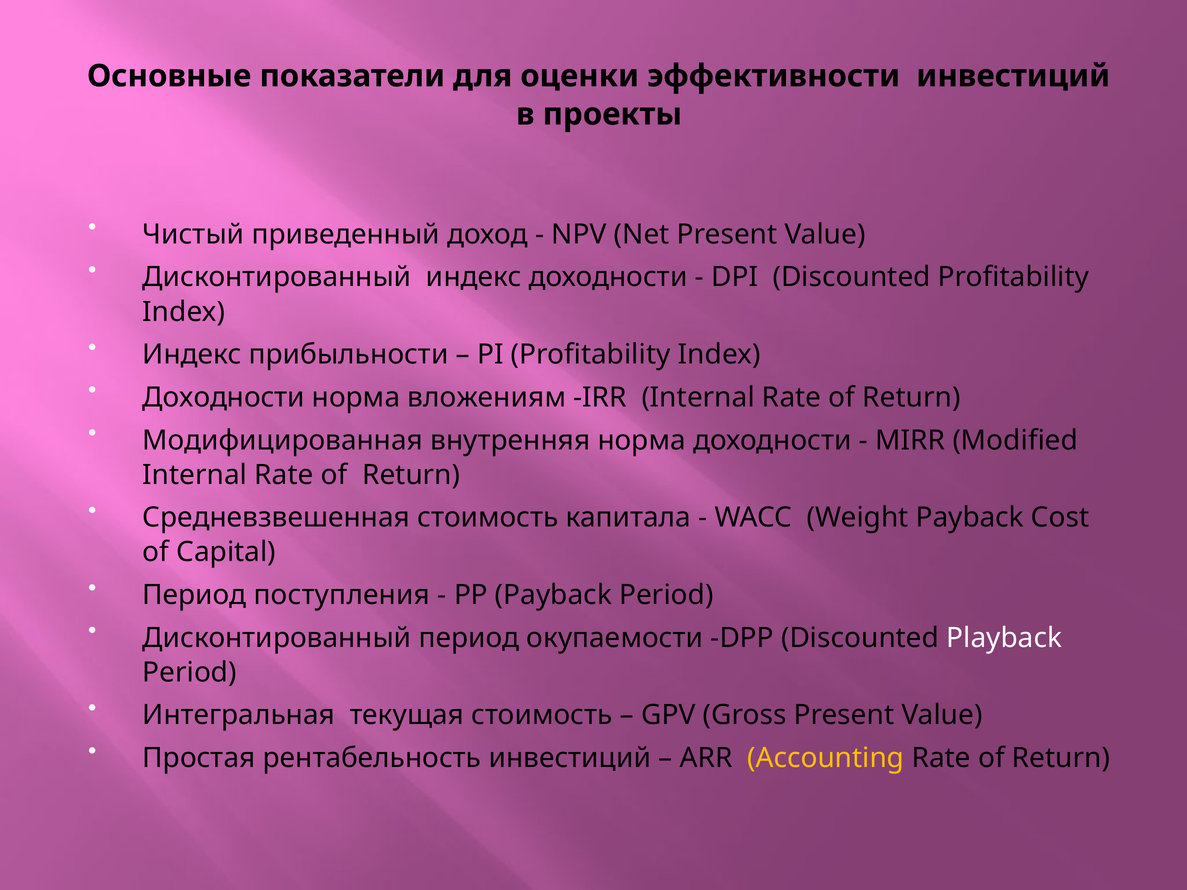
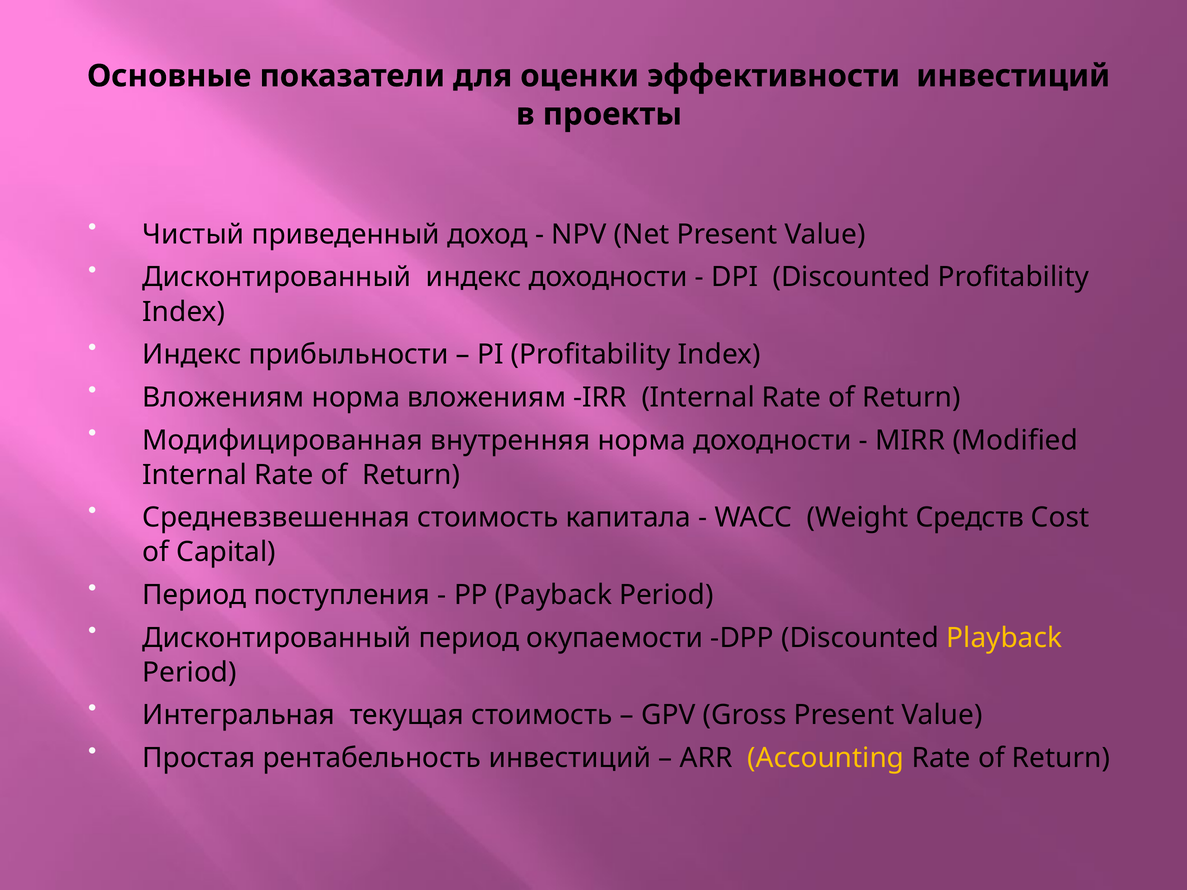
Доходности at (224, 398): Доходности -> Вложениям
Weight Payback: Payback -> Средств
Playback colour: white -> yellow
